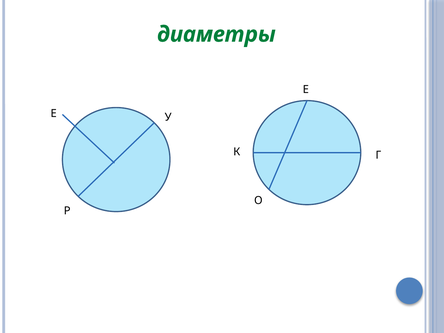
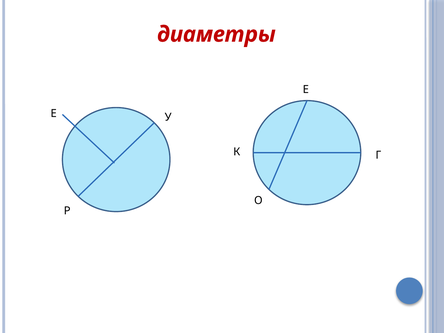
диаметры colour: green -> red
